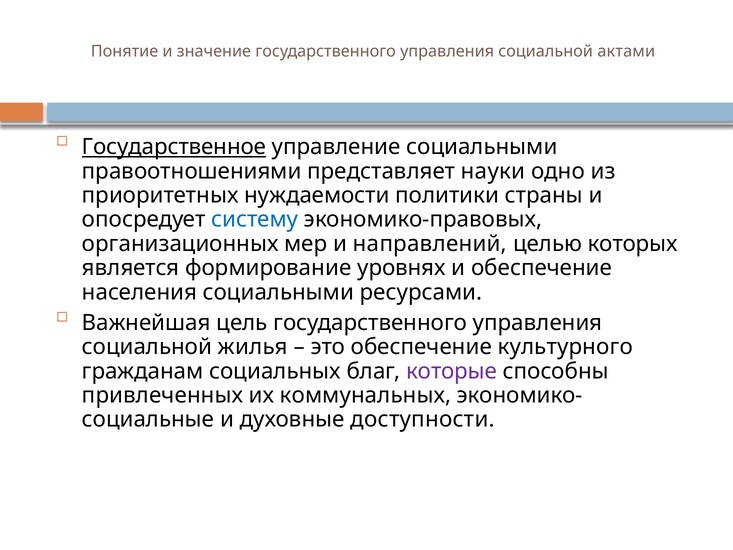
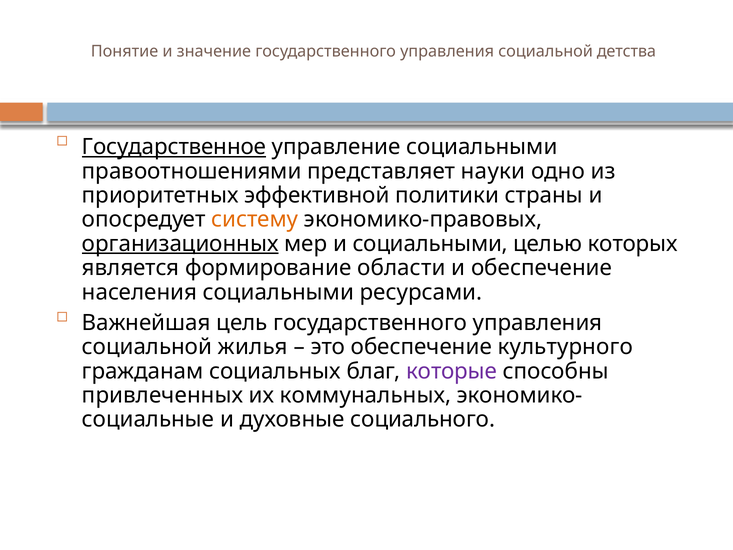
актами: актами -> детства
нуждаемости: нуждаемости -> эффективной
систему colour: blue -> orange
организационных underline: none -> present
и направлений: направлений -> социальными
уровнях: уровнях -> области
доступности: доступности -> социального
